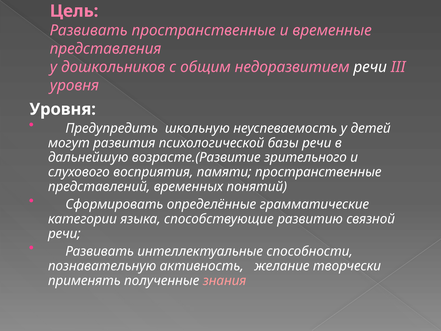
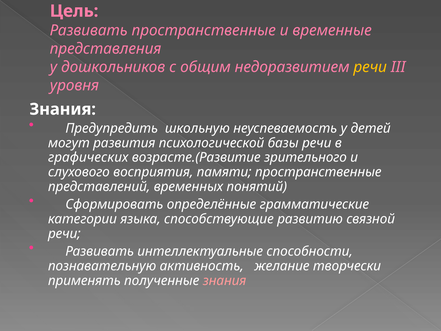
речи at (370, 67) colour: white -> yellow
Уровня at (63, 109): Уровня -> Знания
дальнейшую: дальнейшую -> графических
